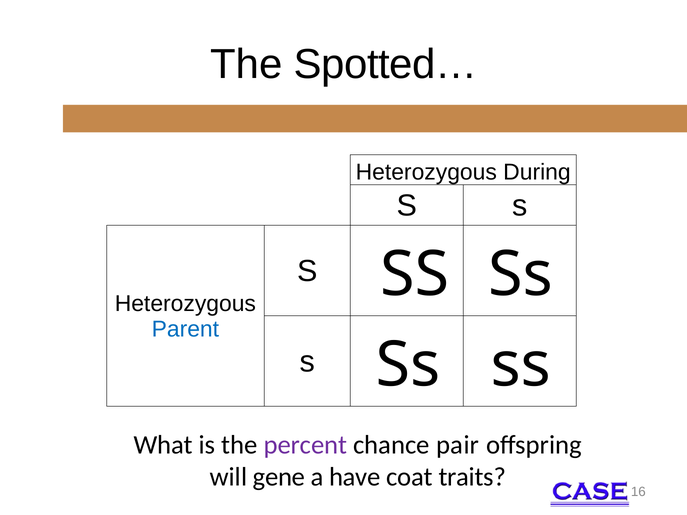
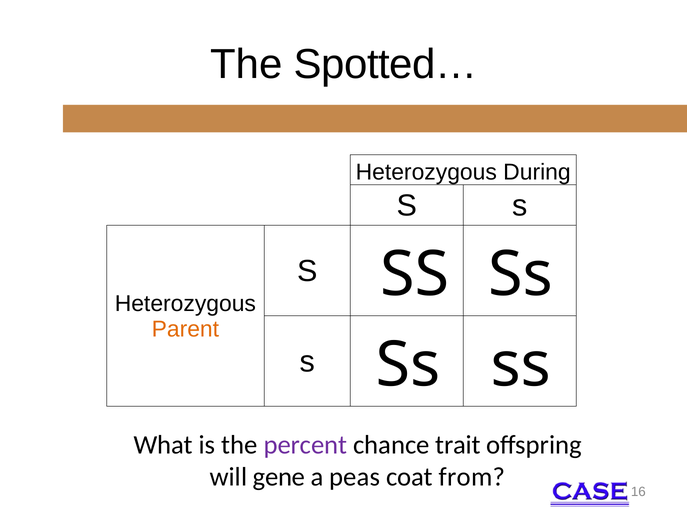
Parent colour: blue -> orange
pair: pair -> trait
have: have -> peas
traits: traits -> from
